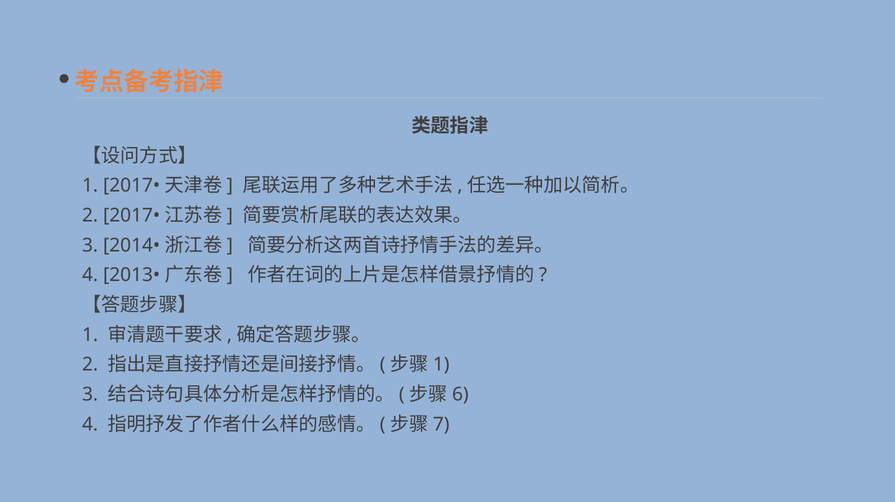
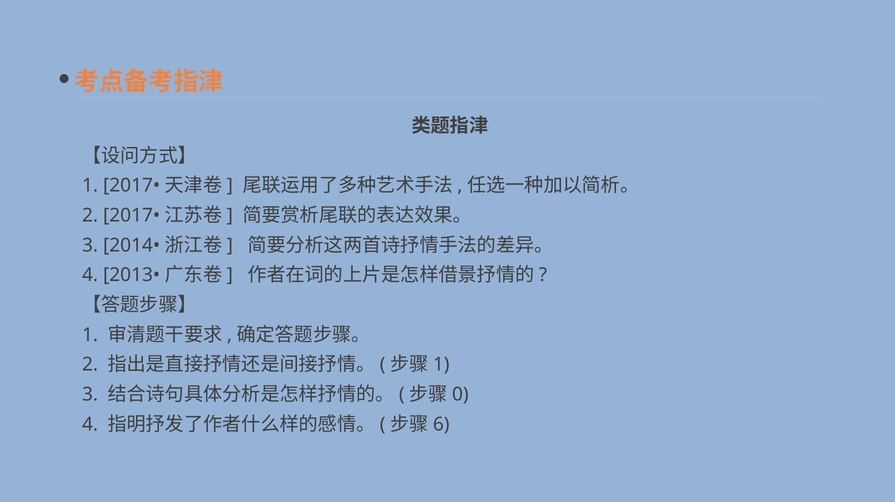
6: 6 -> 0
7: 7 -> 6
